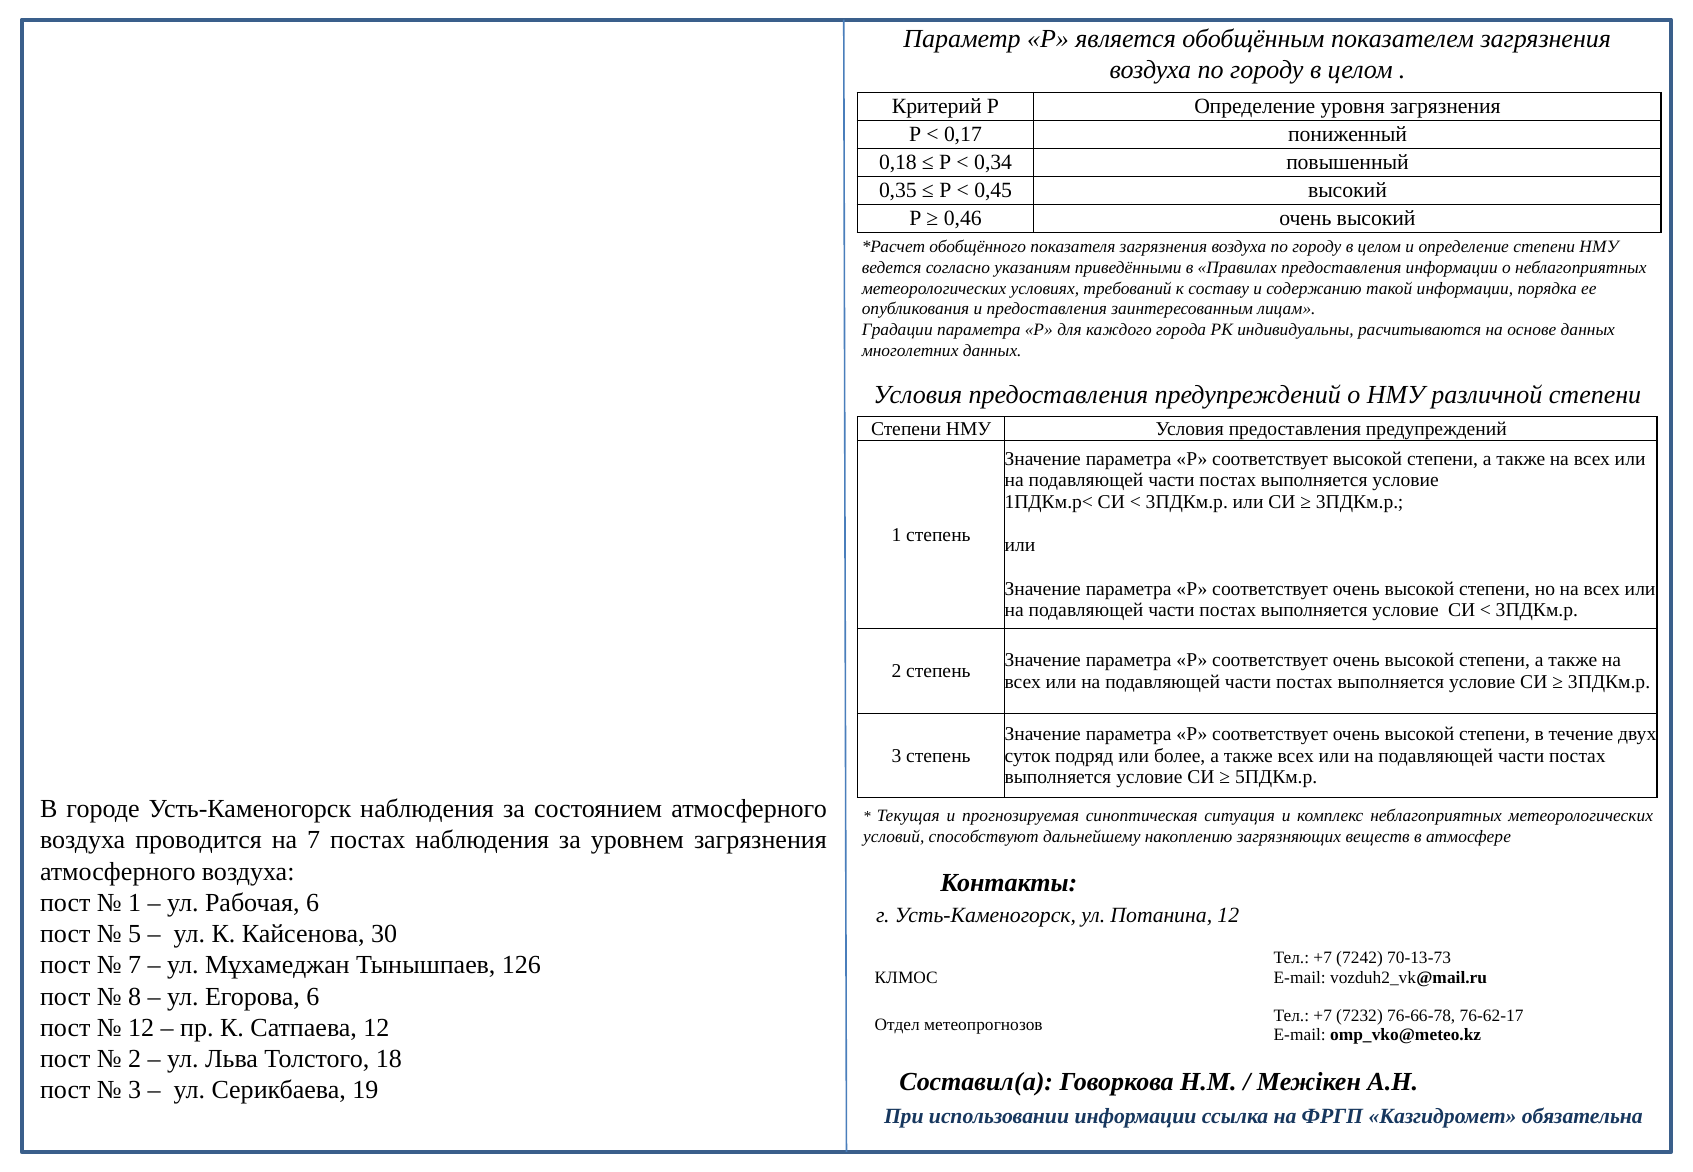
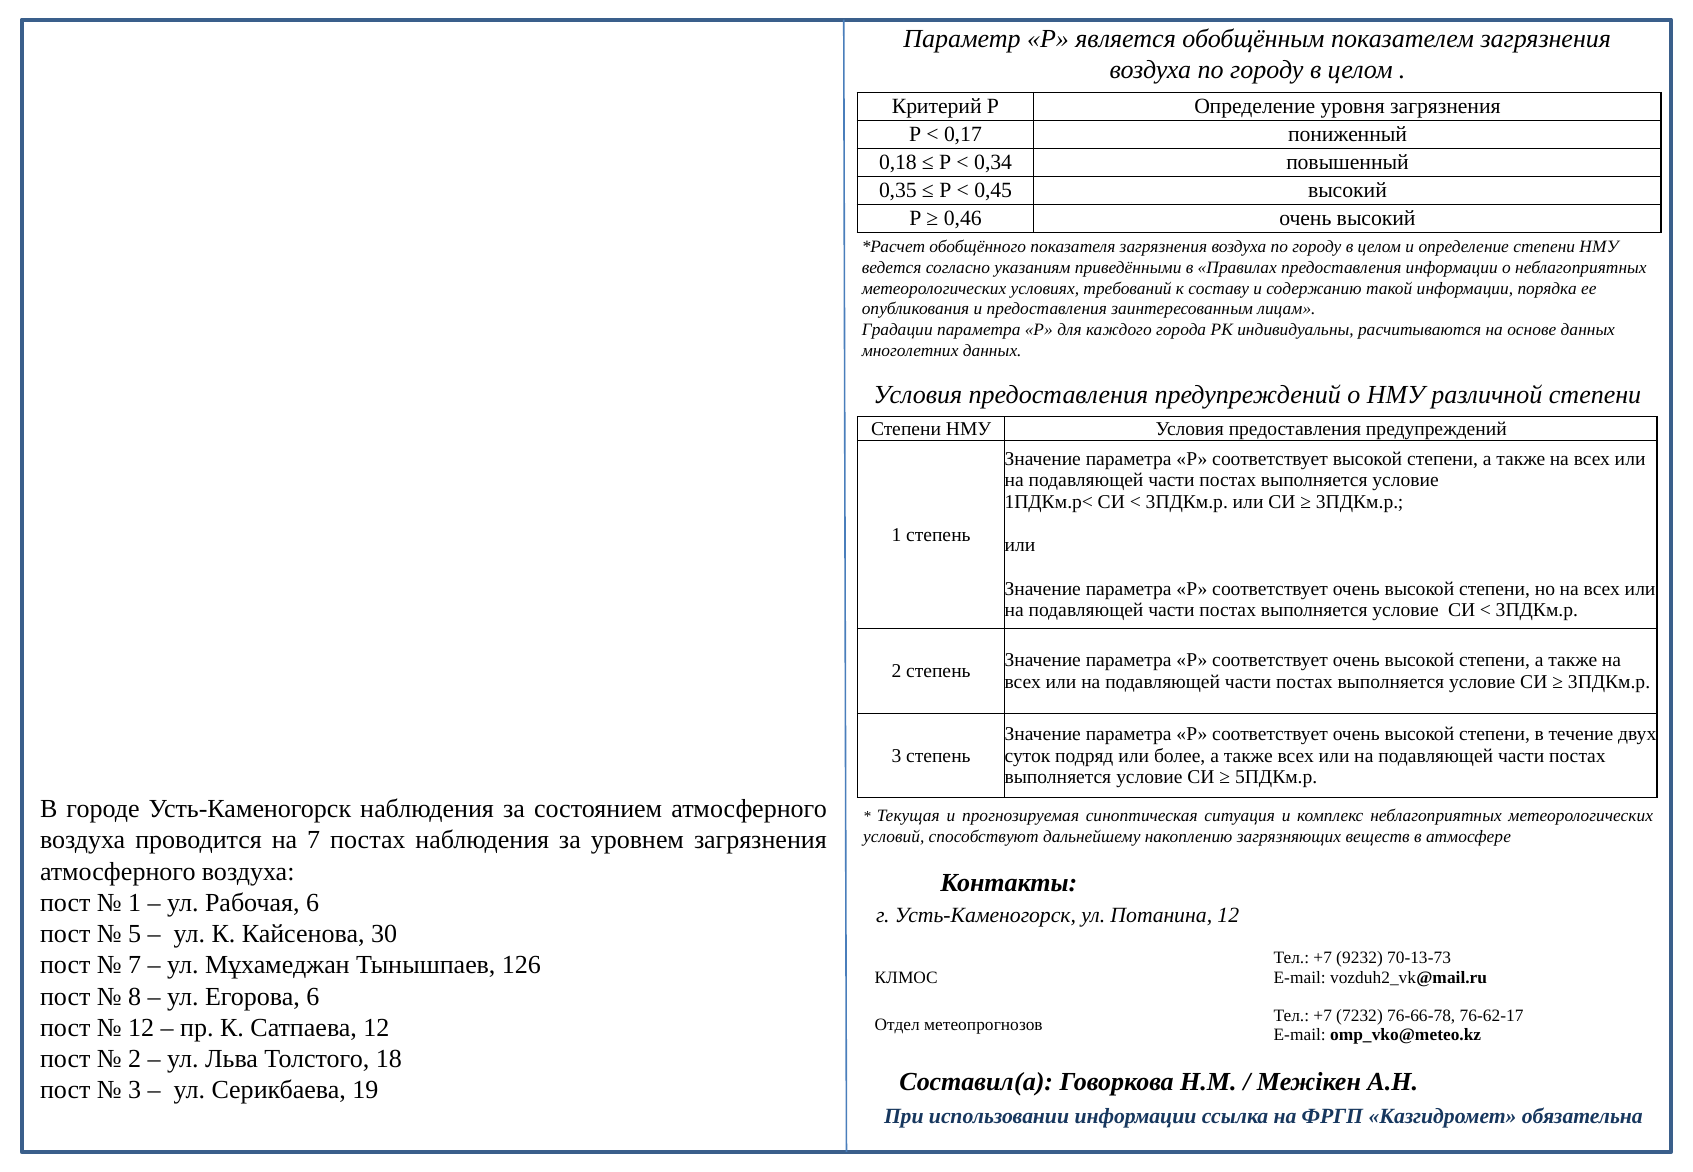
7242: 7242 -> 9232
